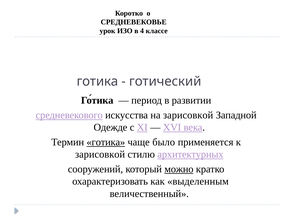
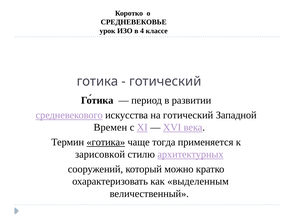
на зарисовкой: зарисовкой -> готический
Одежде: Одежде -> Времен
было: было -> тогда
можно underline: present -> none
